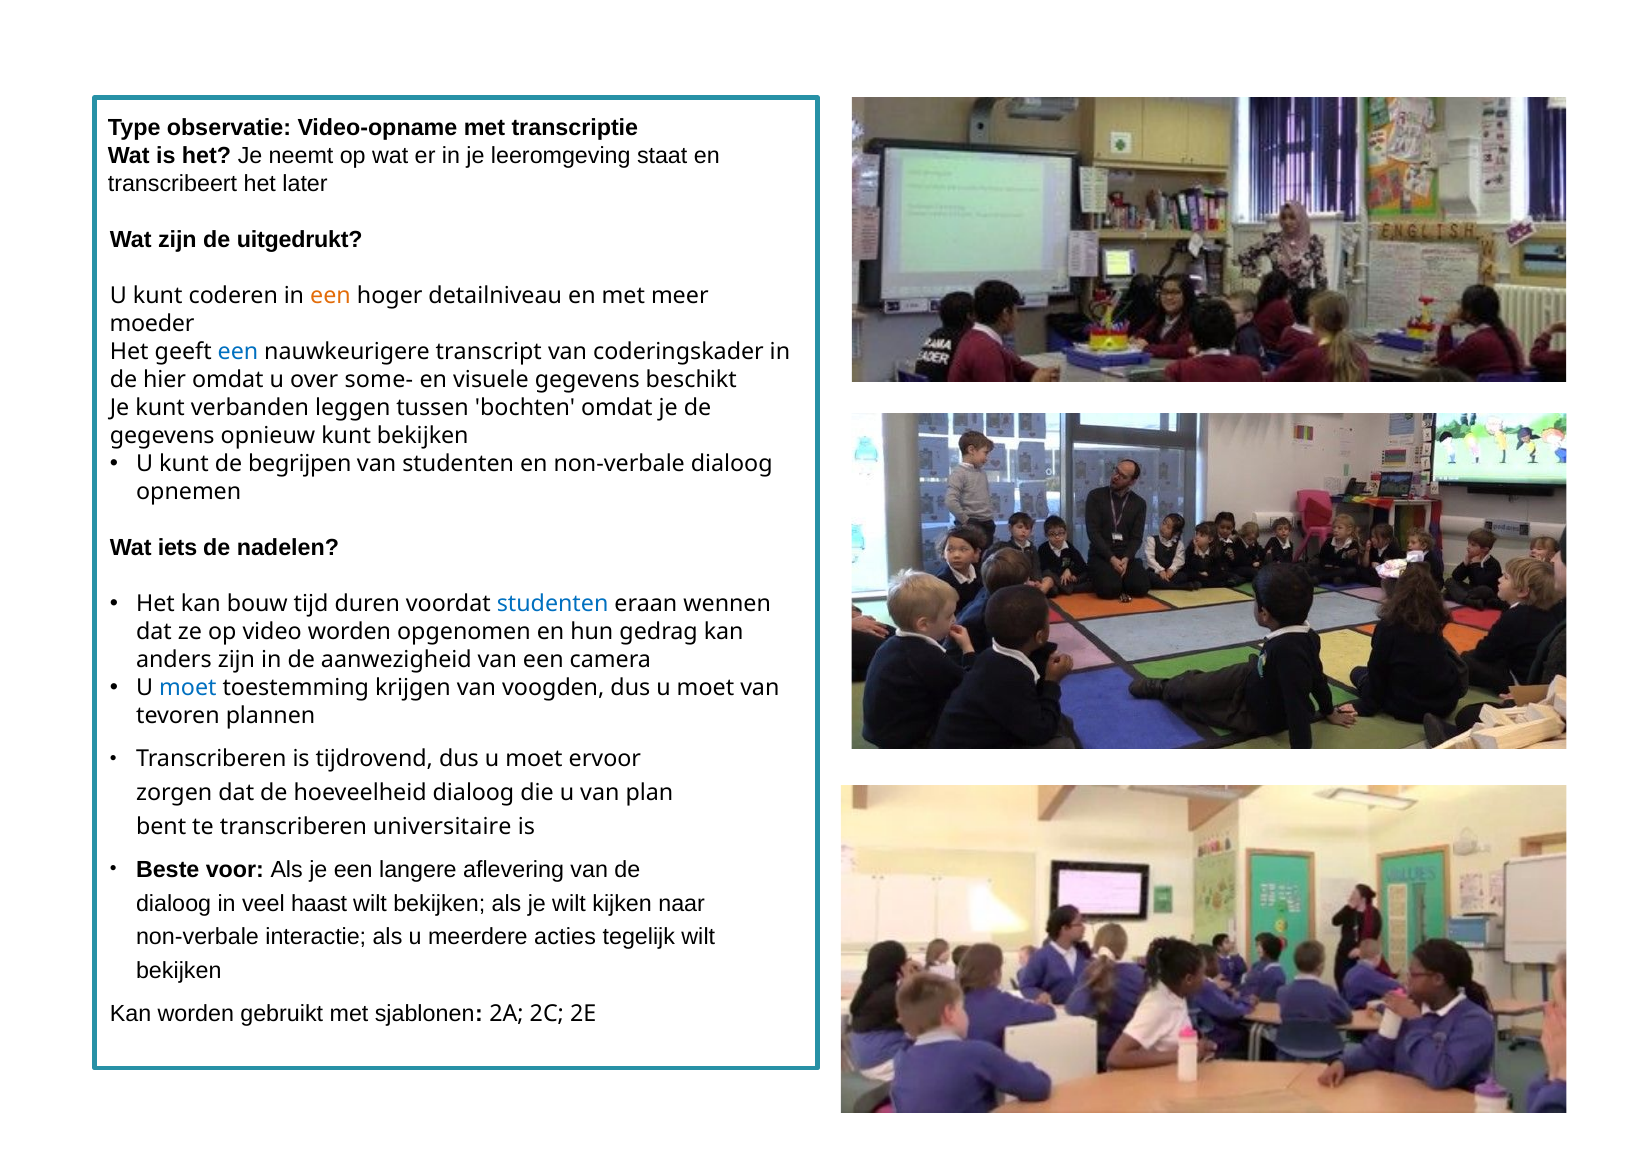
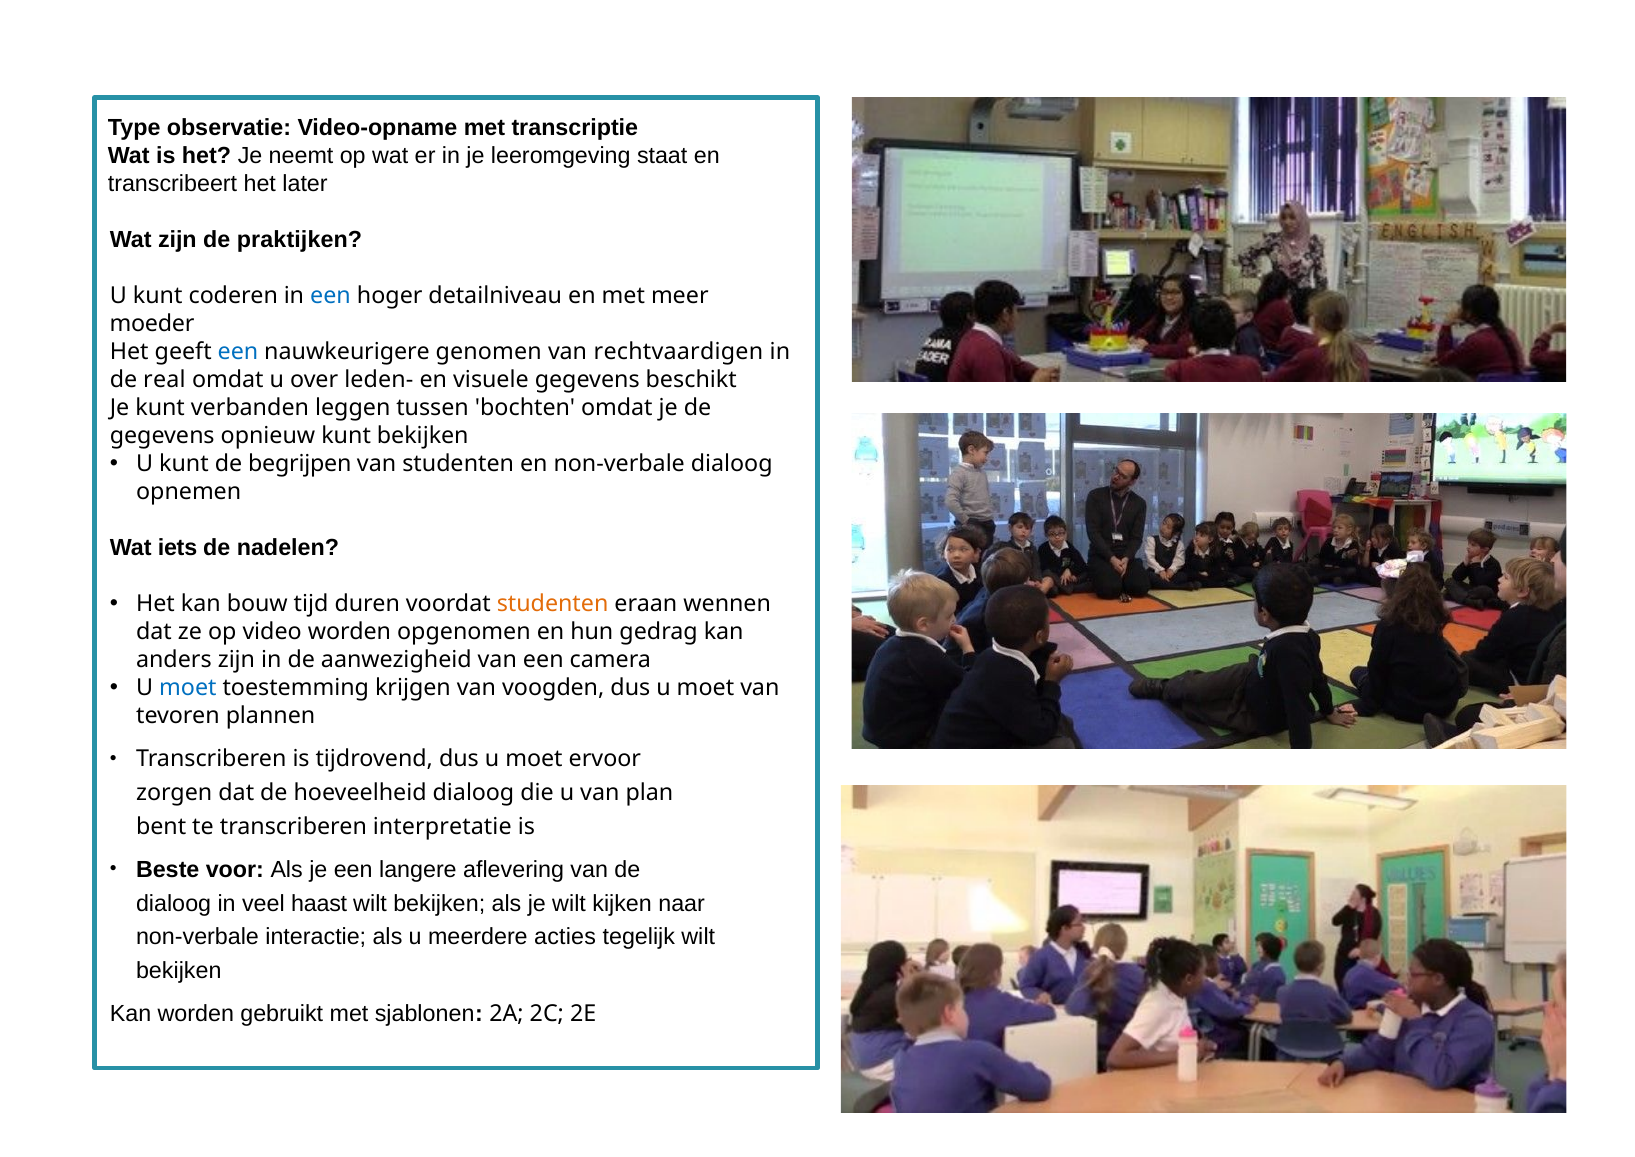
uitgedrukt: uitgedrukt -> praktijken
een at (331, 295) colour: orange -> blue
transcript: transcript -> genomen
coderingskader: coderingskader -> rechtvaardigen
hier: hier -> real
some-: some- -> leden-
studenten at (553, 604) colour: blue -> orange
universitaire: universitaire -> interpretatie
